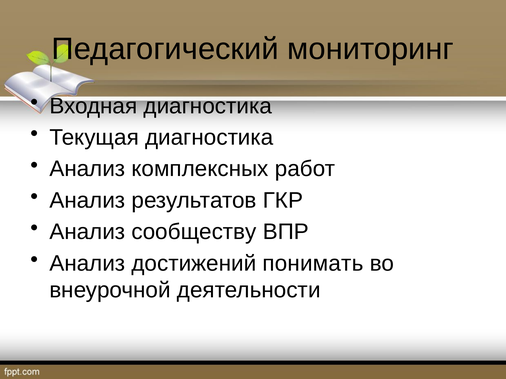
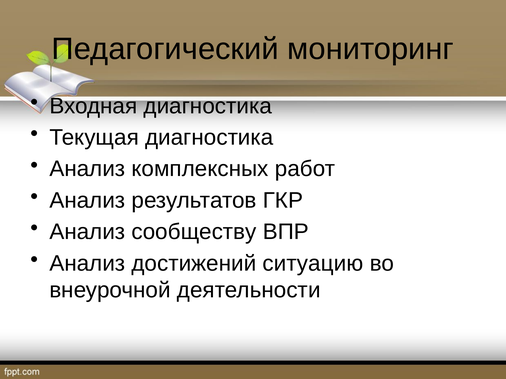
понимать: понимать -> ситуацию
